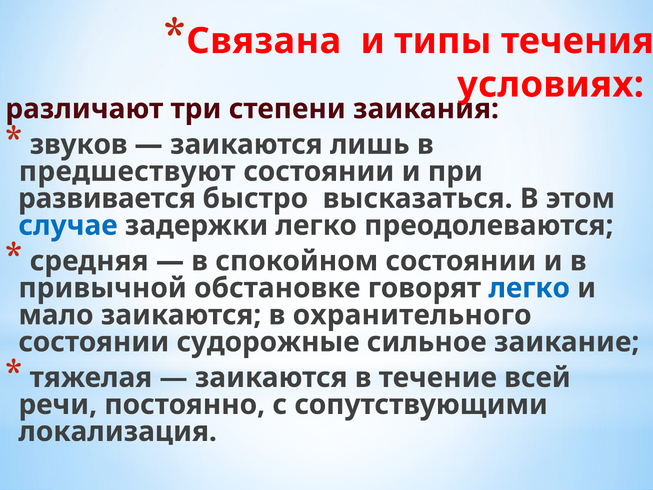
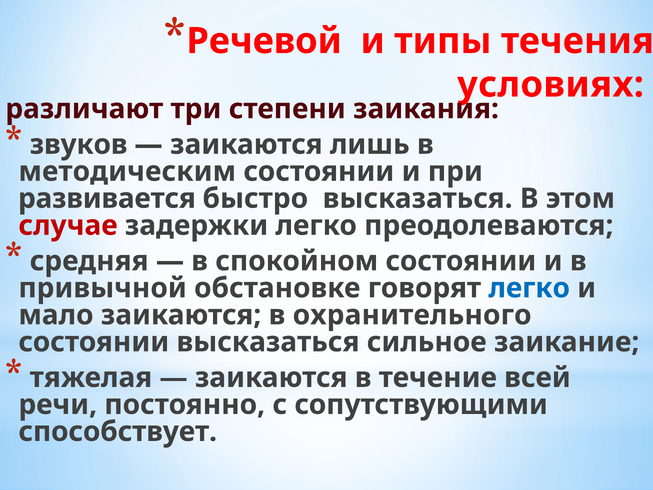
Связана: Связана -> Речевой
предшествуют: предшествуют -> методическим
случае colour: blue -> red
состоянии судорожные: судорожные -> высказаться
локализация: локализация -> способствует
